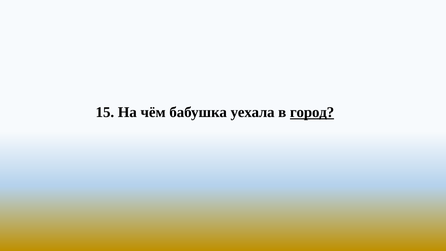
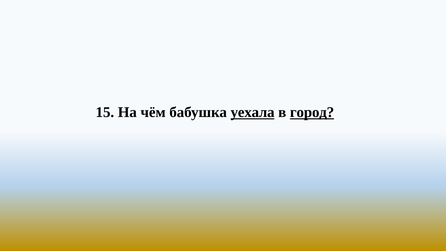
уехала underline: none -> present
